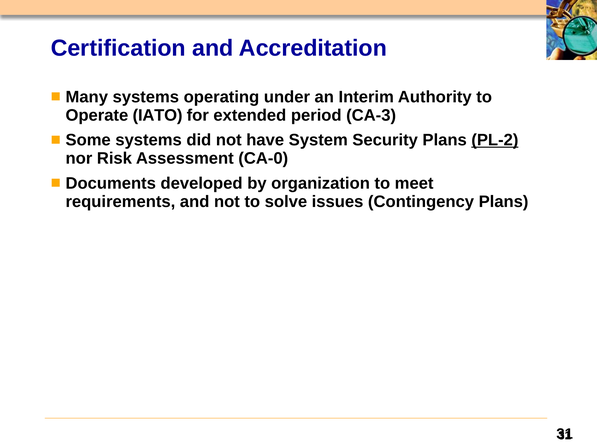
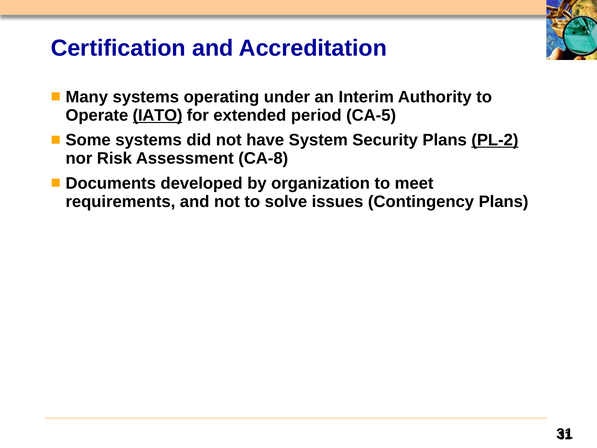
IATO underline: none -> present
CA-3: CA-3 -> CA-5
CA-0: CA-0 -> CA-8
